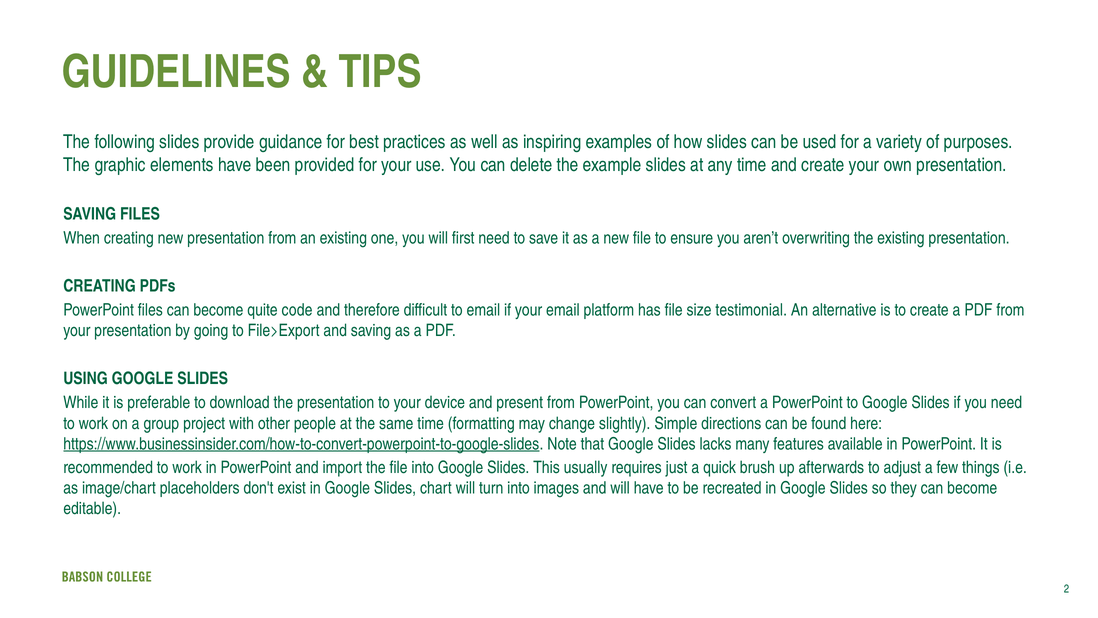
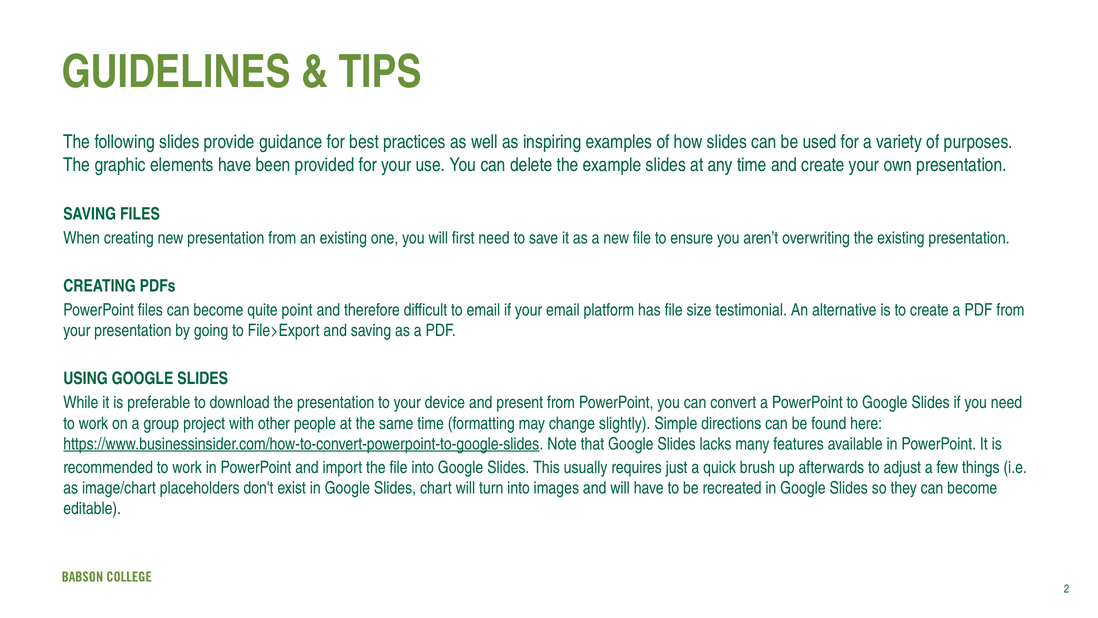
code: code -> point
